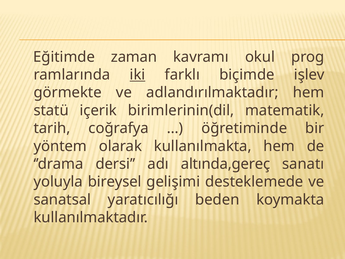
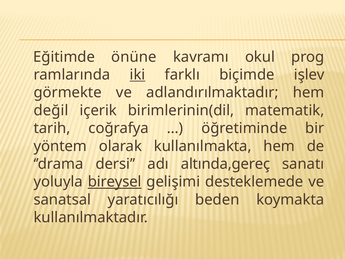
zaman: zaman -> önüne
statü: statü -> değil
bireysel underline: none -> present
